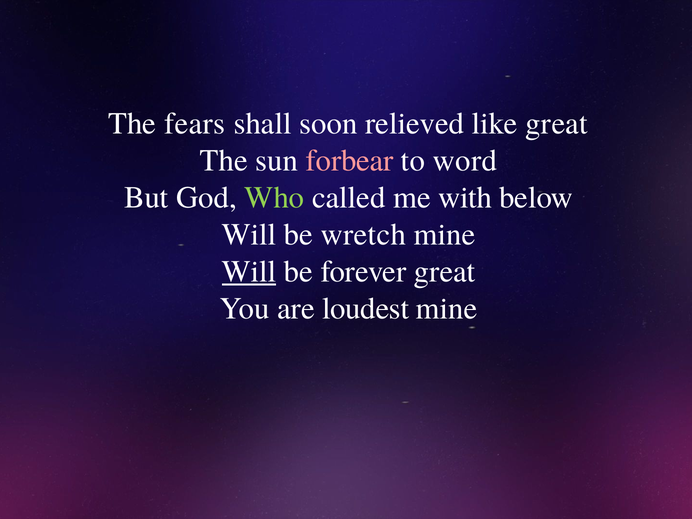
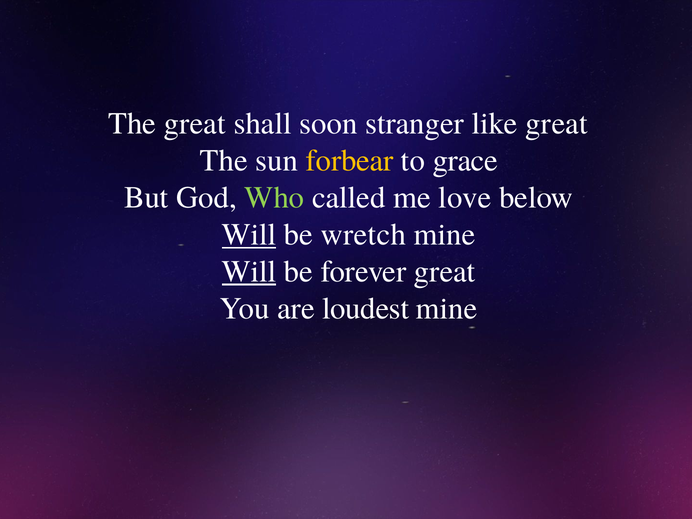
The fears: fears -> great
relieved: relieved -> stranger
forbear colour: pink -> yellow
word: word -> grace
with: with -> love
Will at (249, 235) underline: none -> present
